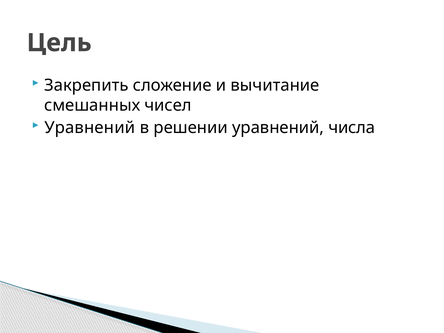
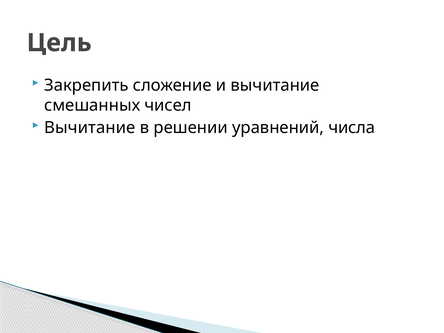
Уравнений at (90, 128): Уравнений -> Вычитание
